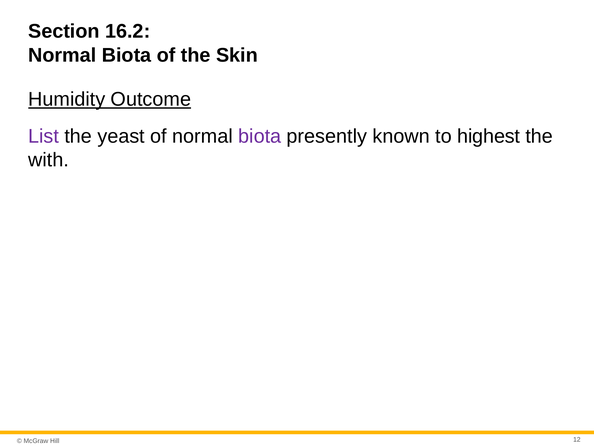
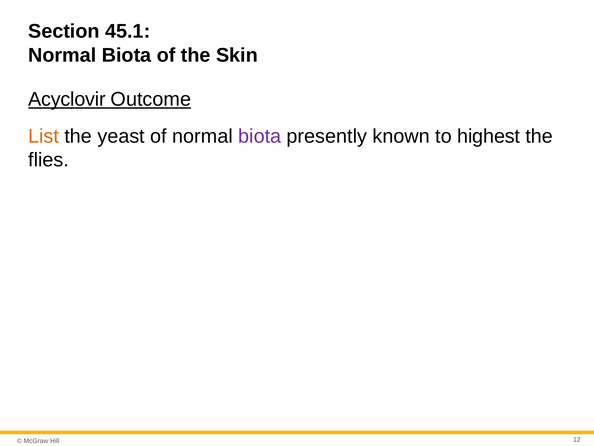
16.2: 16.2 -> 45.1
Humidity: Humidity -> Acyclovir
List colour: purple -> orange
with: with -> flies
